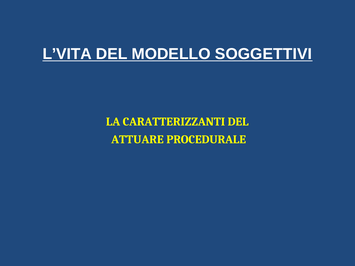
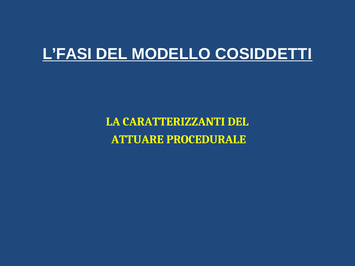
L’VITA: L’VITA -> L’FASI
SOGGETTIVI: SOGGETTIVI -> COSIDDETTI
